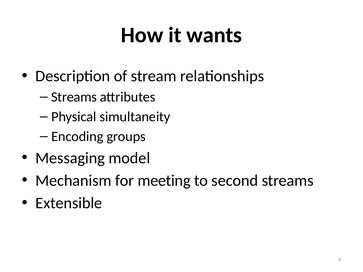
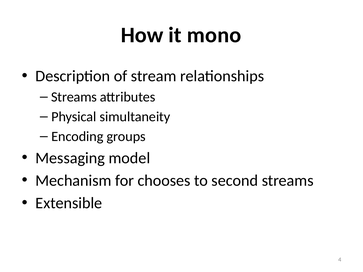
wants: wants -> mono
meeting: meeting -> chooses
